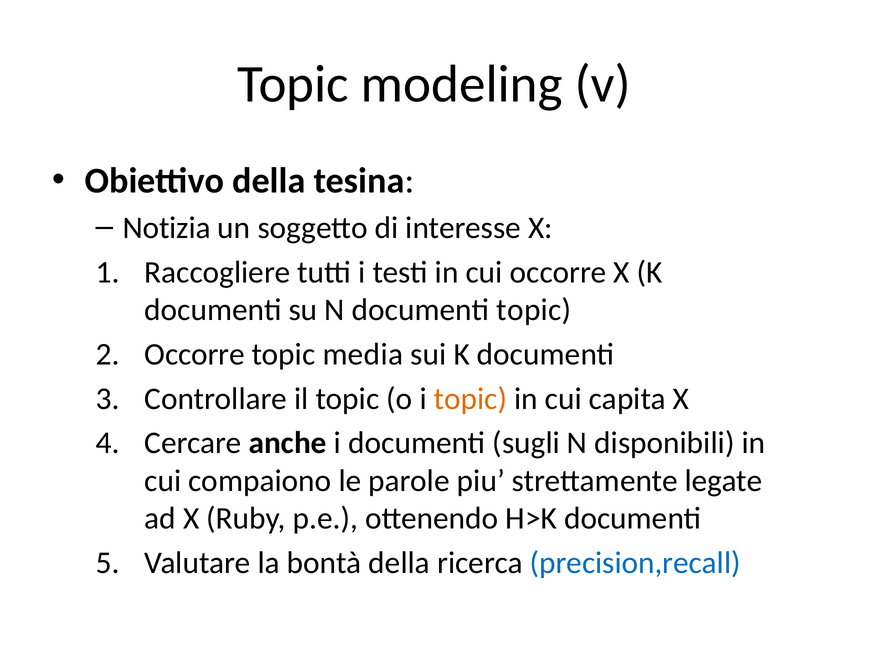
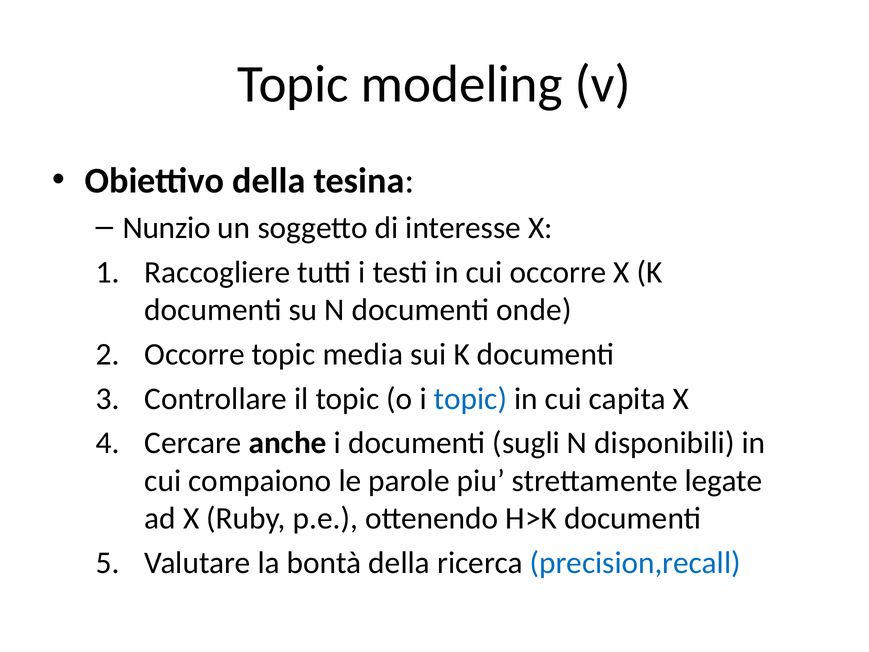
Notizia: Notizia -> Nunzio
documenti topic: topic -> onde
topic at (470, 399) colour: orange -> blue
